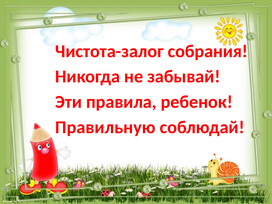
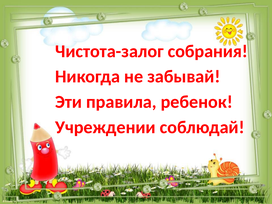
Правильную: Правильную -> Учреждении
